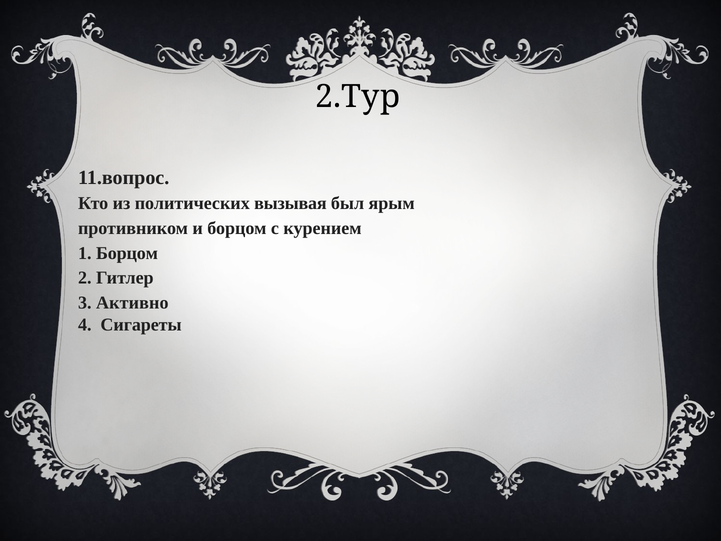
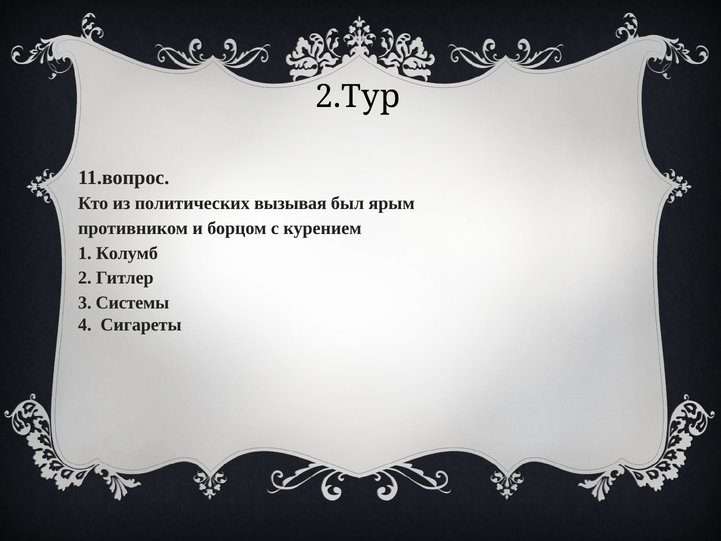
1 Борцом: Борцом -> Колумб
Активно: Активно -> Системы
